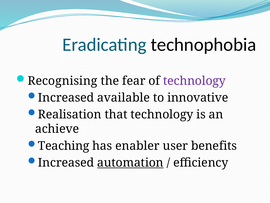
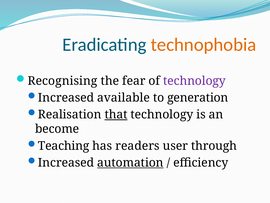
technophobia colour: black -> orange
innovative: innovative -> generation
that underline: none -> present
achieve: achieve -> become
enabler: enabler -> readers
benefits: benefits -> through
